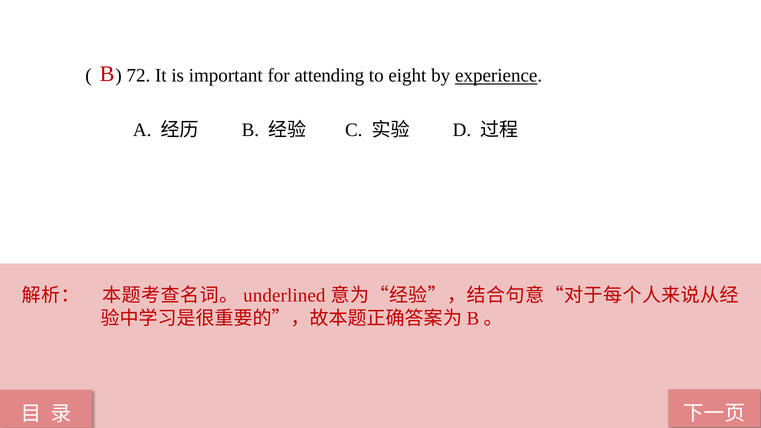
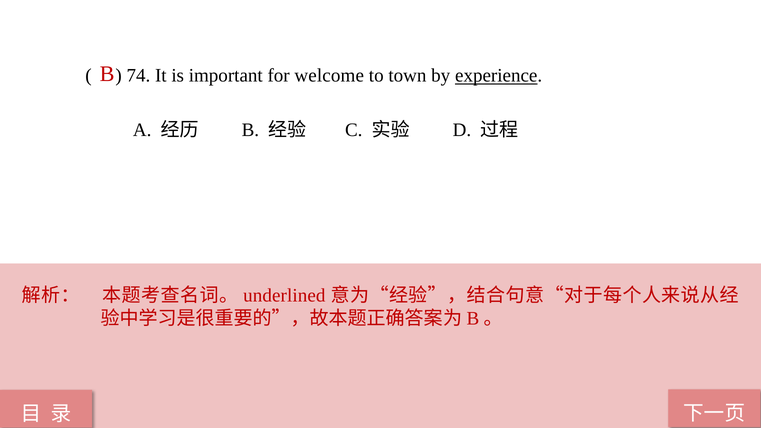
72: 72 -> 74
attending: attending -> welcome
eight: eight -> town
